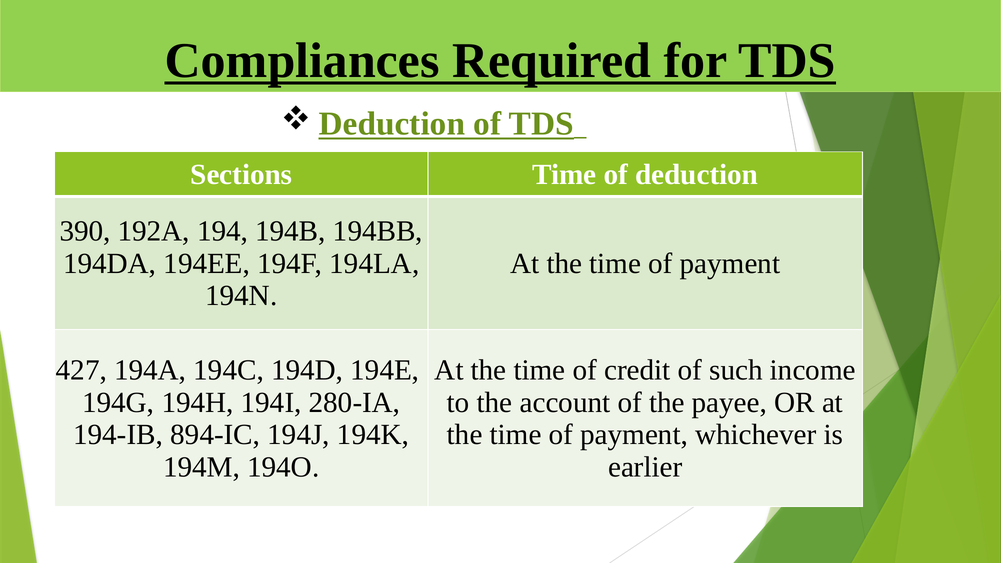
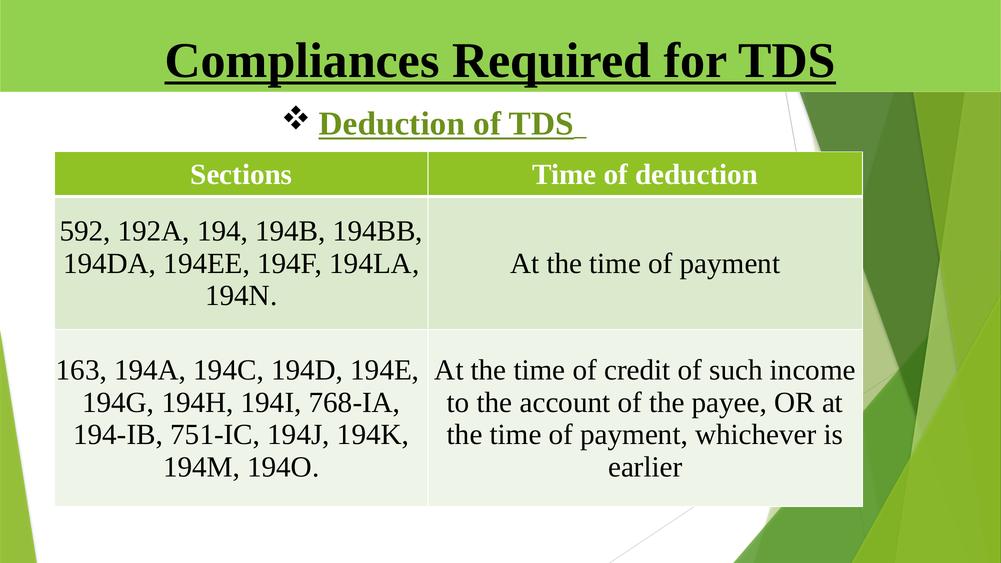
390: 390 -> 592
427: 427 -> 163
280-IA: 280-IA -> 768-IA
894-IC: 894-IC -> 751-IC
